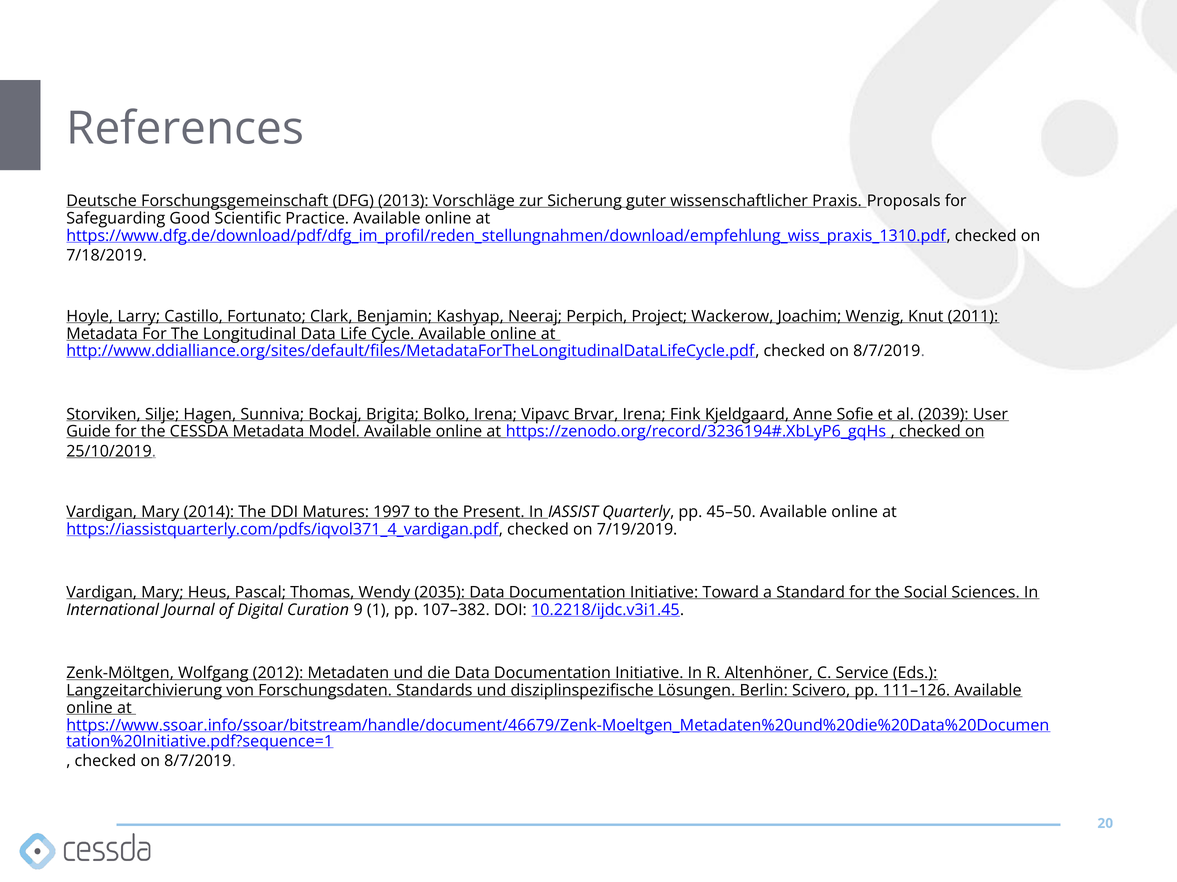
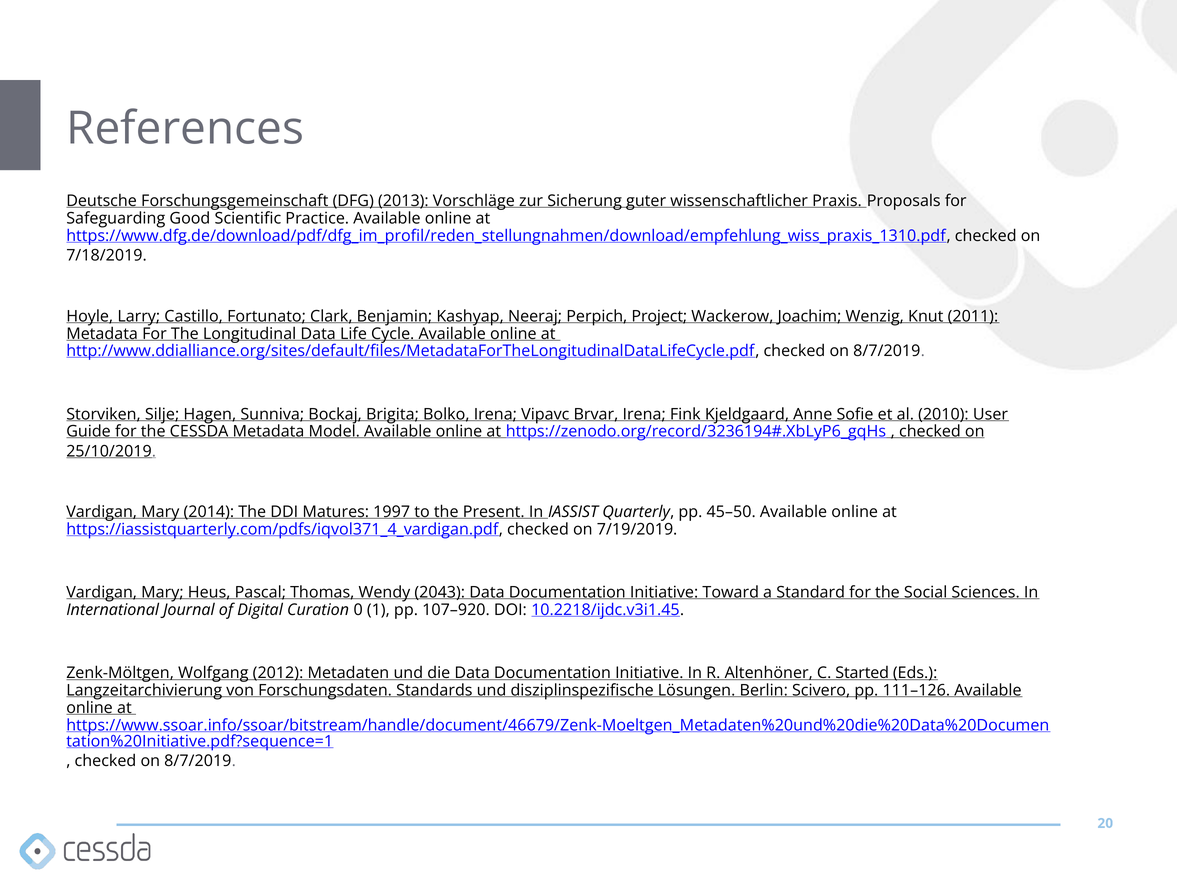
2039: 2039 -> 2010
2035: 2035 -> 2043
9: 9 -> 0
107–382: 107–382 -> 107–920
Service: Service -> Started
